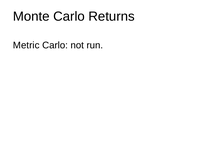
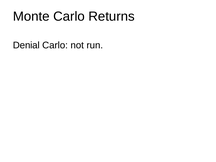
Metric: Metric -> Denial
